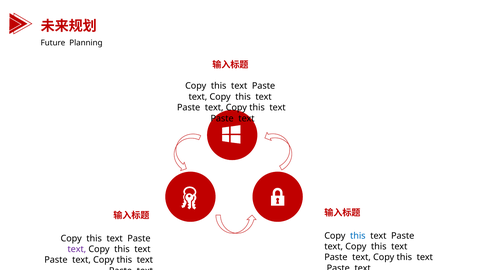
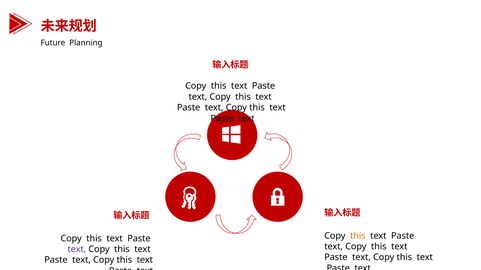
this at (358, 236) colour: blue -> orange
